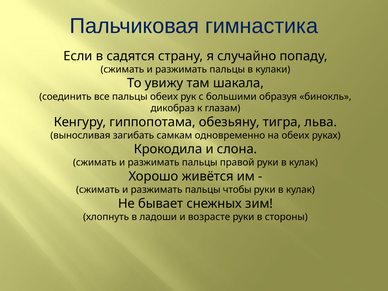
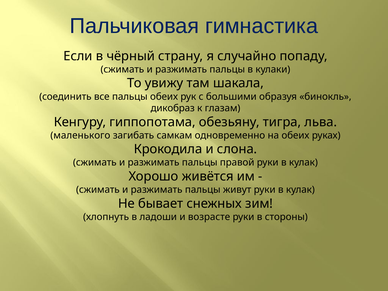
садятся: садятся -> чёрный
выносливая: выносливая -> маленького
чтобы: чтобы -> живут
